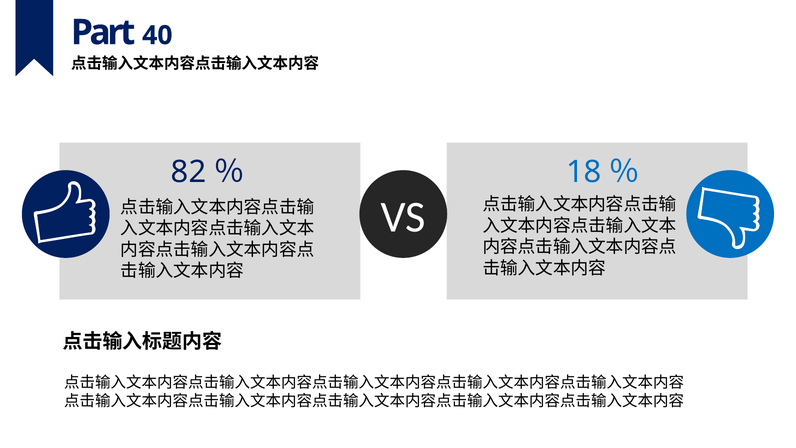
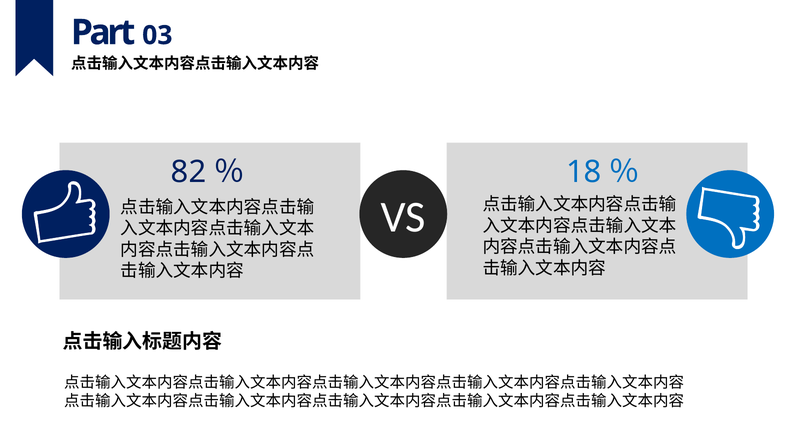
40: 40 -> 03
